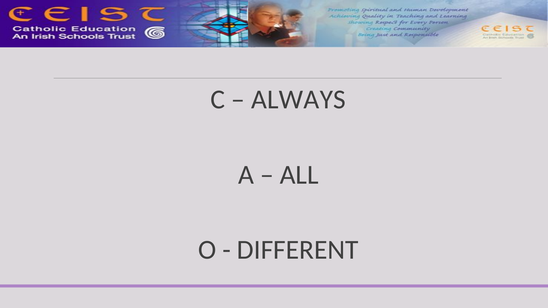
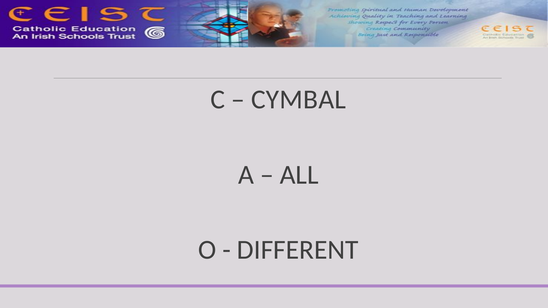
ALWAYS: ALWAYS -> CYMBAL
